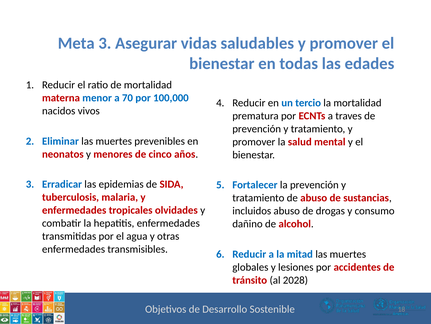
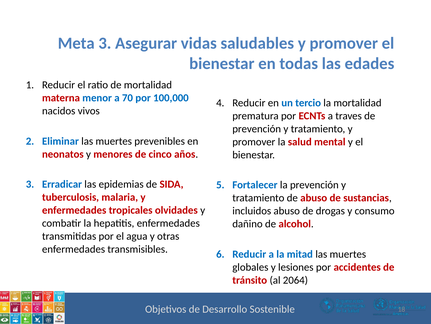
2028: 2028 -> 2064
